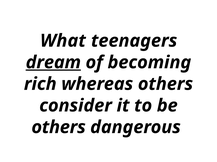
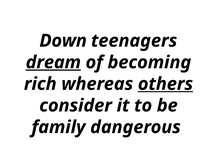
What: What -> Down
others at (165, 84) underline: none -> present
others at (59, 128): others -> family
